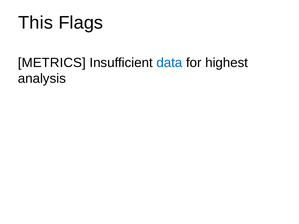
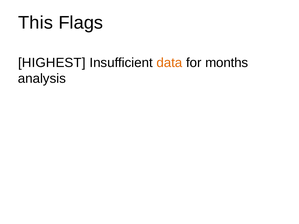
METRICS: METRICS -> HIGHEST
data colour: blue -> orange
highest: highest -> months
